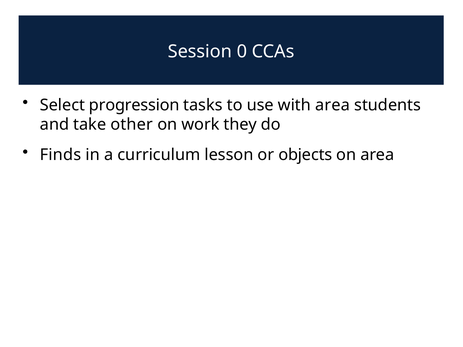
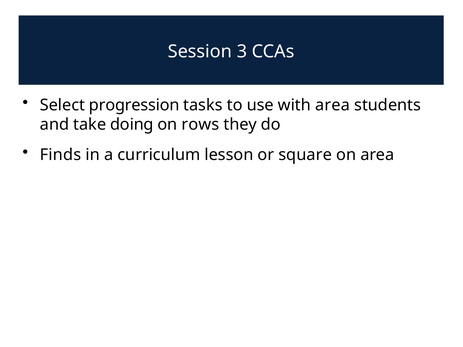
0: 0 -> 3
other: other -> doing
work: work -> rows
objects: objects -> square
